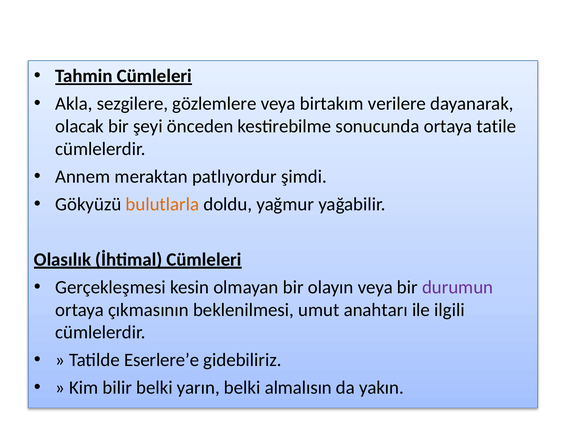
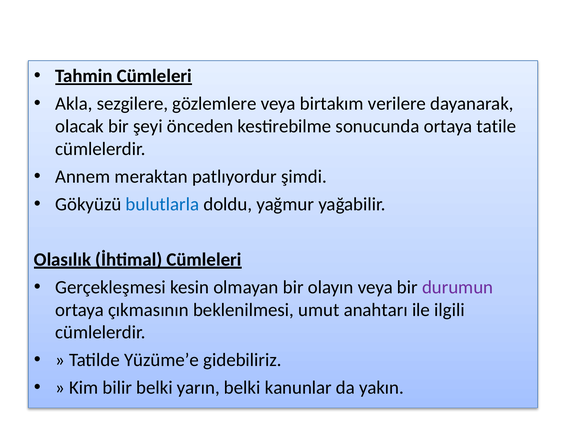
bulutlarla colour: orange -> blue
Eserlere’e: Eserlere’e -> Yüzüme’e
almalısın: almalısın -> kanunlar
